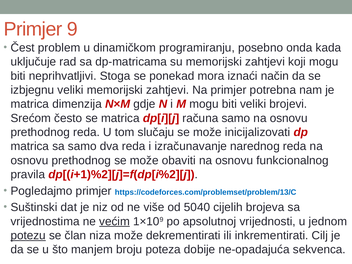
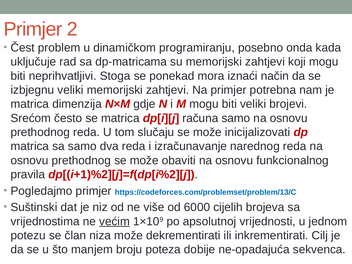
9: 9 -> 2
5040: 5040 -> 6000
potezu underline: present -> none
